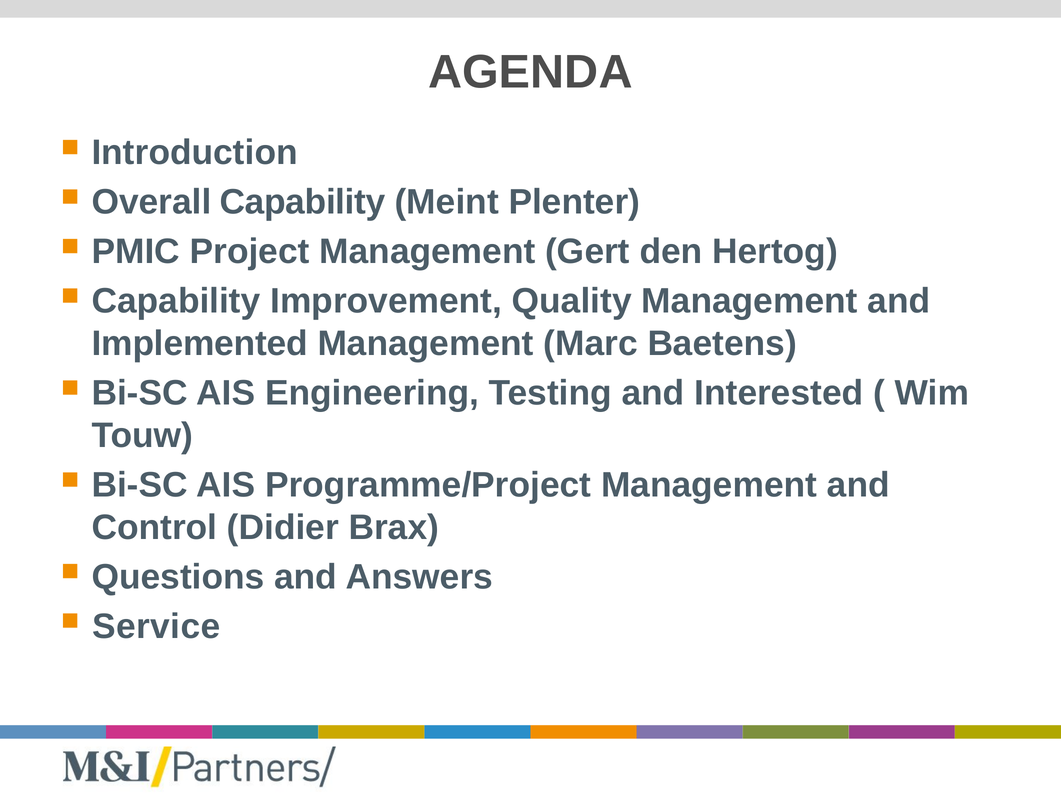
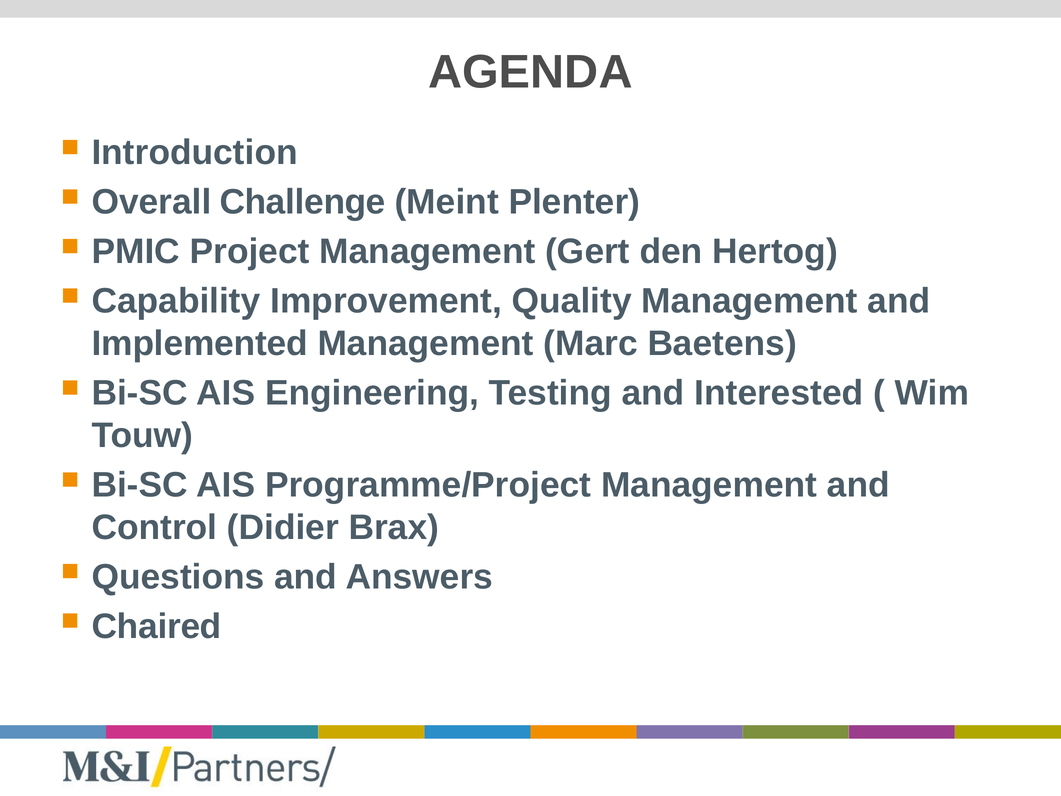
Overall Capability: Capability -> Challenge
Service: Service -> Chaired
